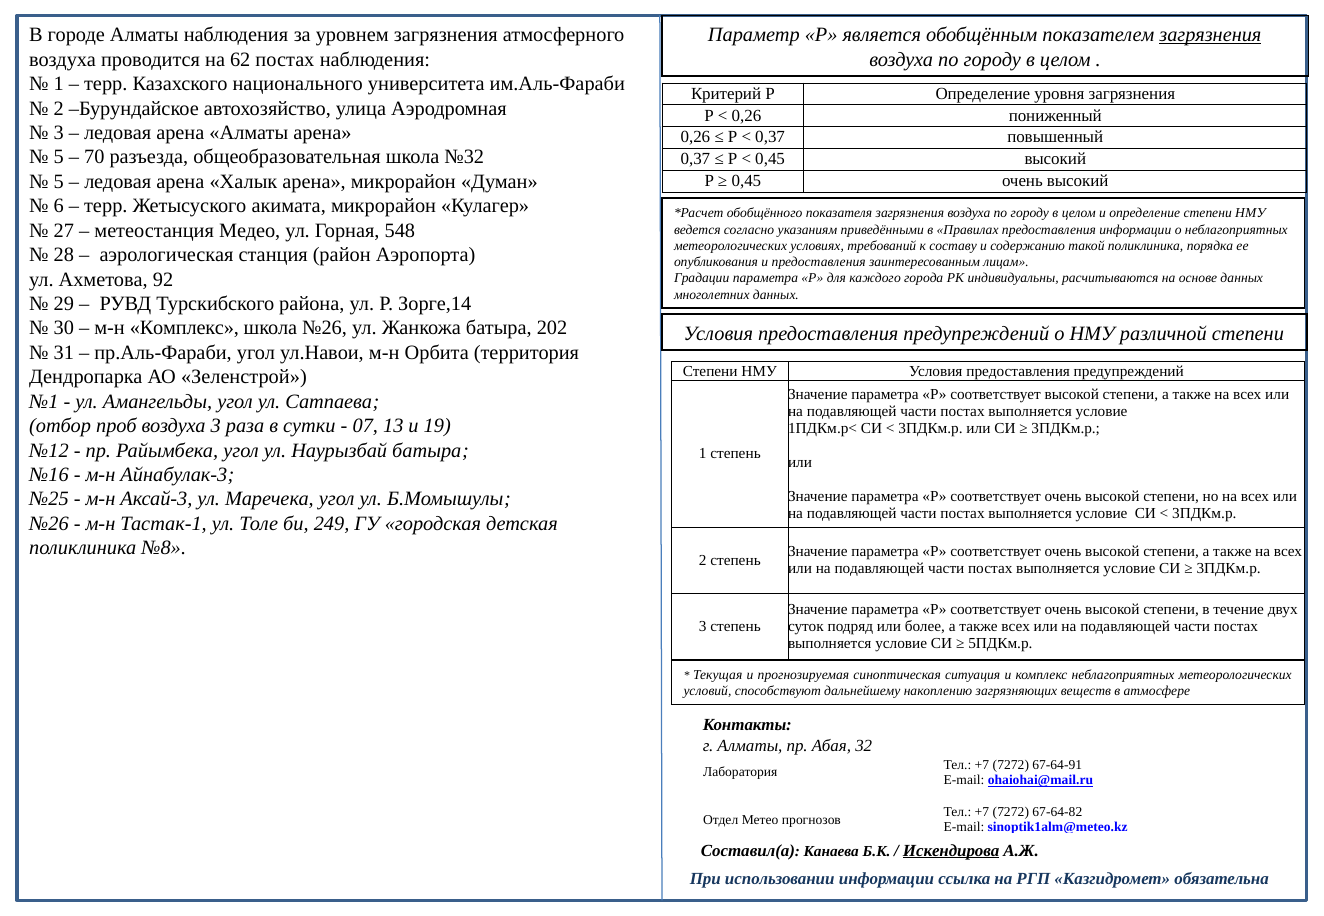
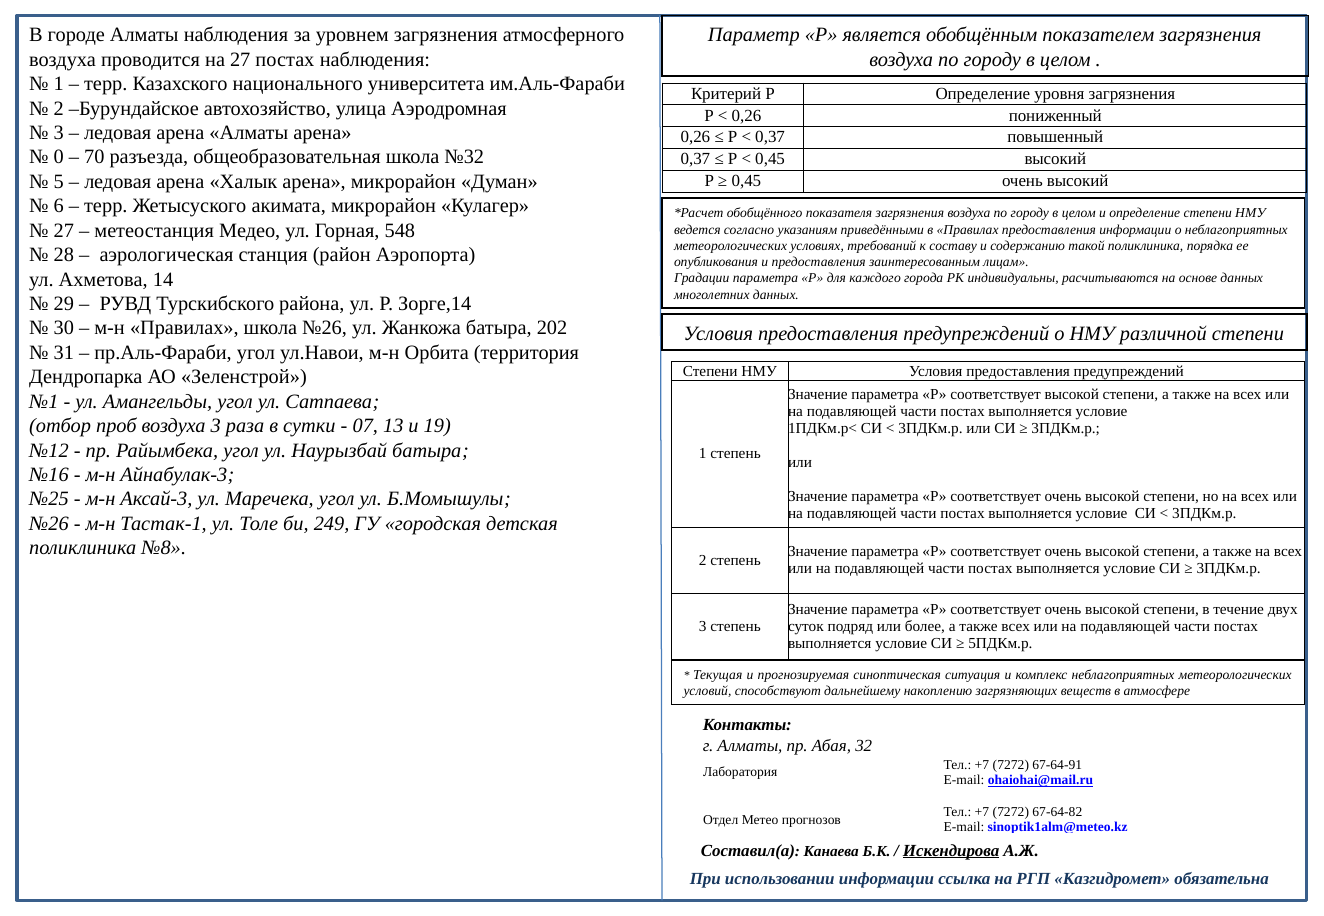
загрязнения at (1210, 35) underline: present -> none
на 62: 62 -> 27
5 at (59, 157): 5 -> 0
92: 92 -> 14
м-н Комплекс: Комплекс -> Правилах
